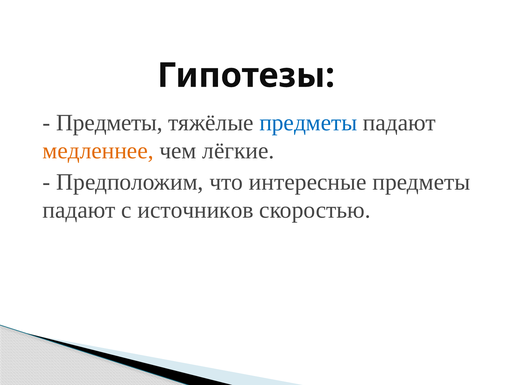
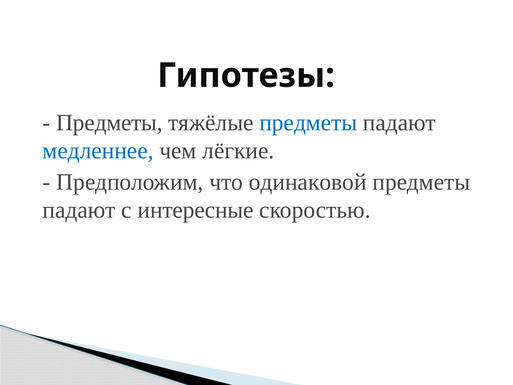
медленнее colour: orange -> blue
интересные: интересные -> одинаковой
источников: источников -> интересные
